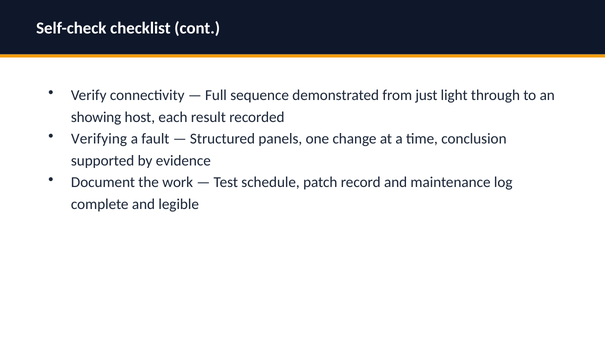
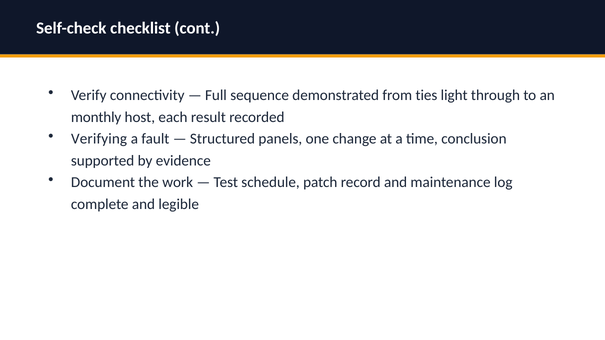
just: just -> ties
showing: showing -> monthly
